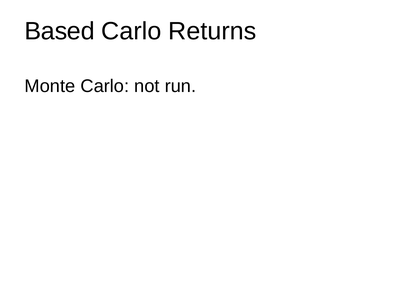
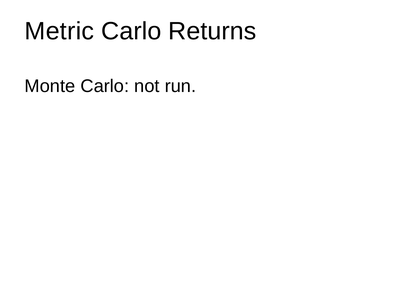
Based: Based -> Metric
